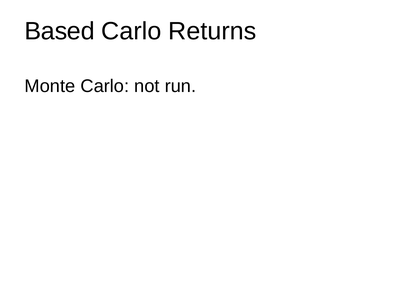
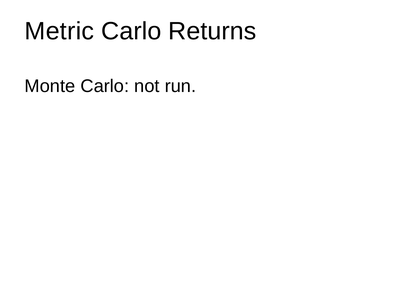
Based: Based -> Metric
